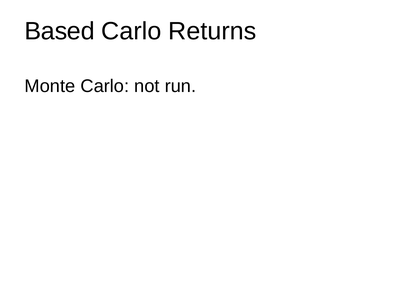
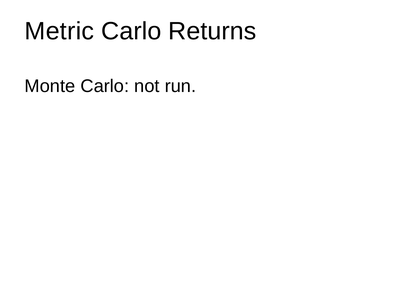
Based: Based -> Metric
